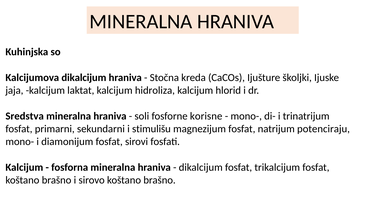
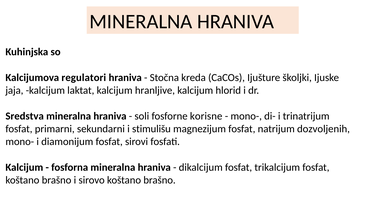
Kalcijumova dikalcijum: dikalcijum -> regulatori
hidroliza: hidroliza -> hranljive
potenciraju: potenciraju -> dozvoljenih
